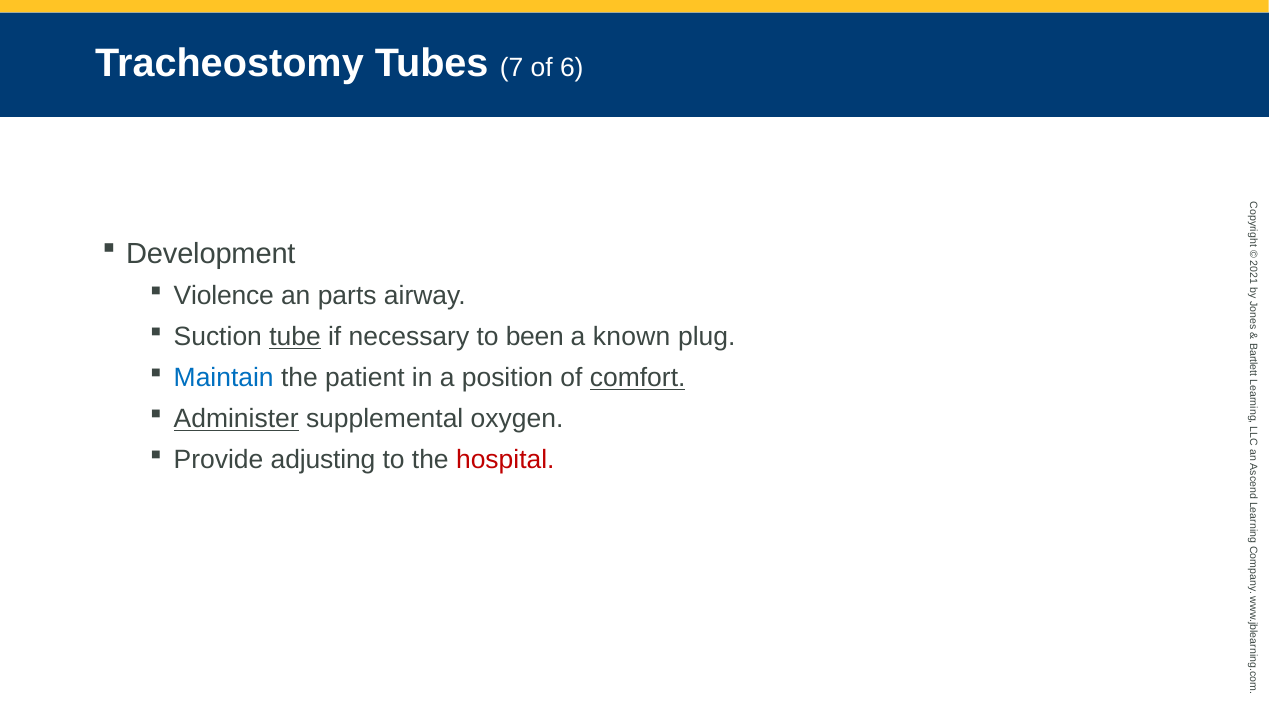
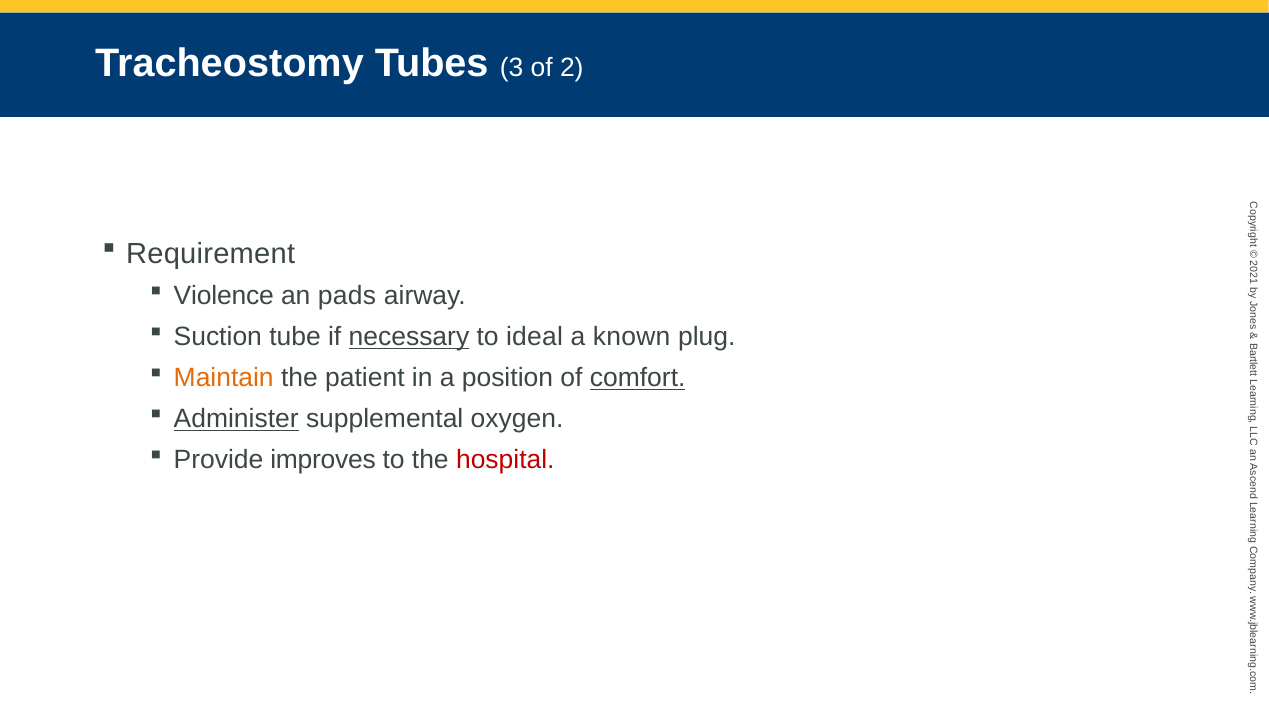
7: 7 -> 3
of 6: 6 -> 2
Development: Development -> Requirement
parts: parts -> pads
tube underline: present -> none
necessary underline: none -> present
been: been -> ideal
Maintain colour: blue -> orange
adjusting: adjusting -> improves
